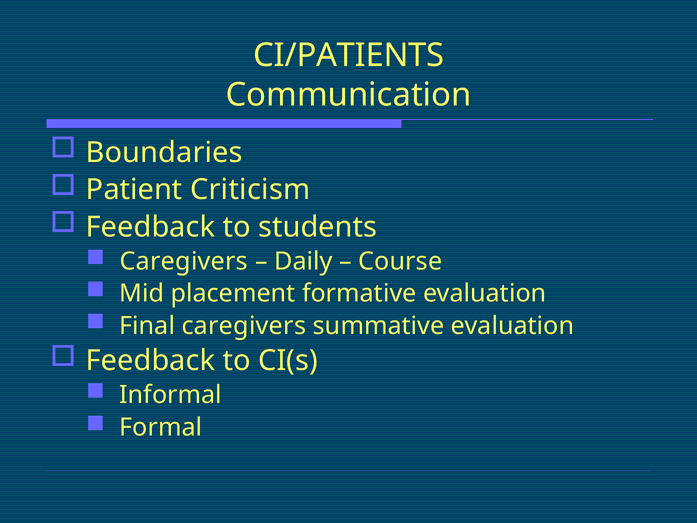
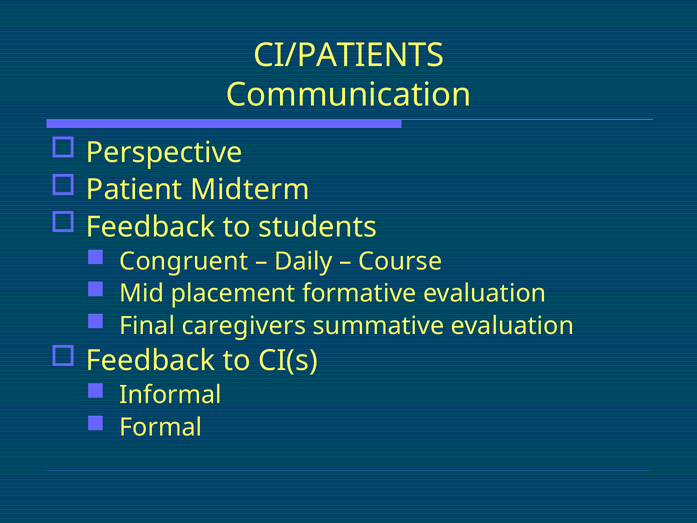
Boundaries: Boundaries -> Perspective
Criticism: Criticism -> Midterm
Caregivers at (184, 261): Caregivers -> Congruent
